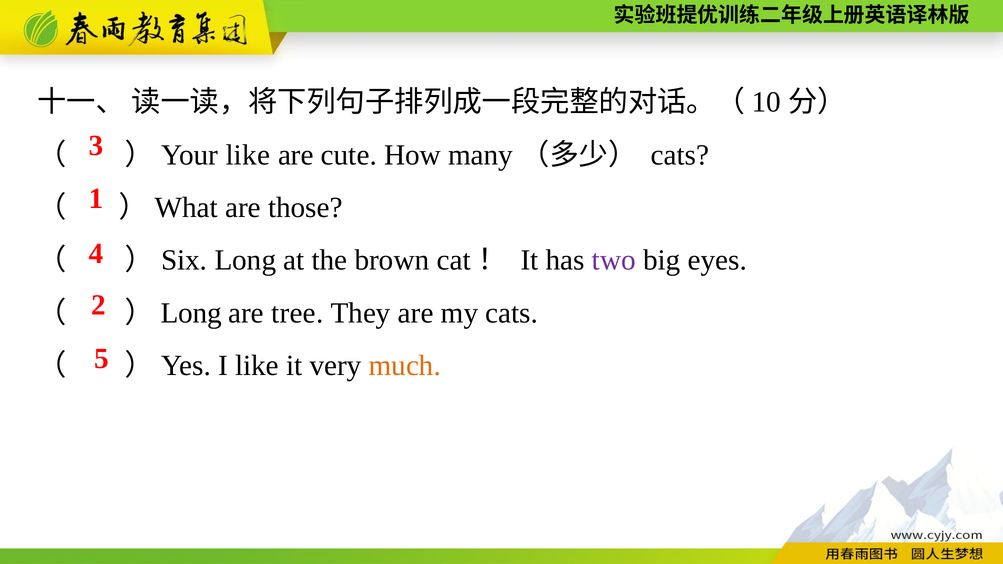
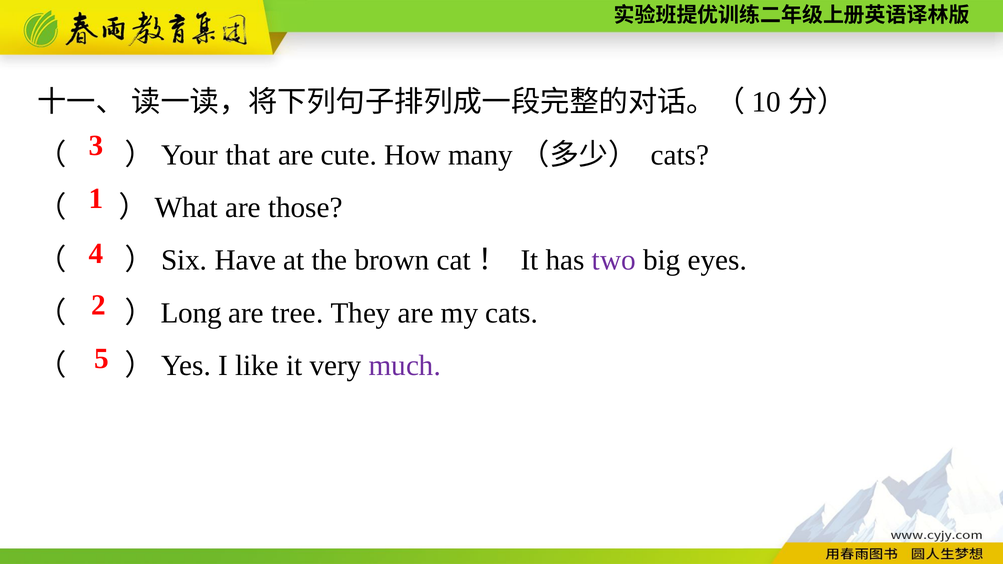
like at (248, 155): like -> that
Long at (245, 260): Long -> Have
much colour: orange -> purple
